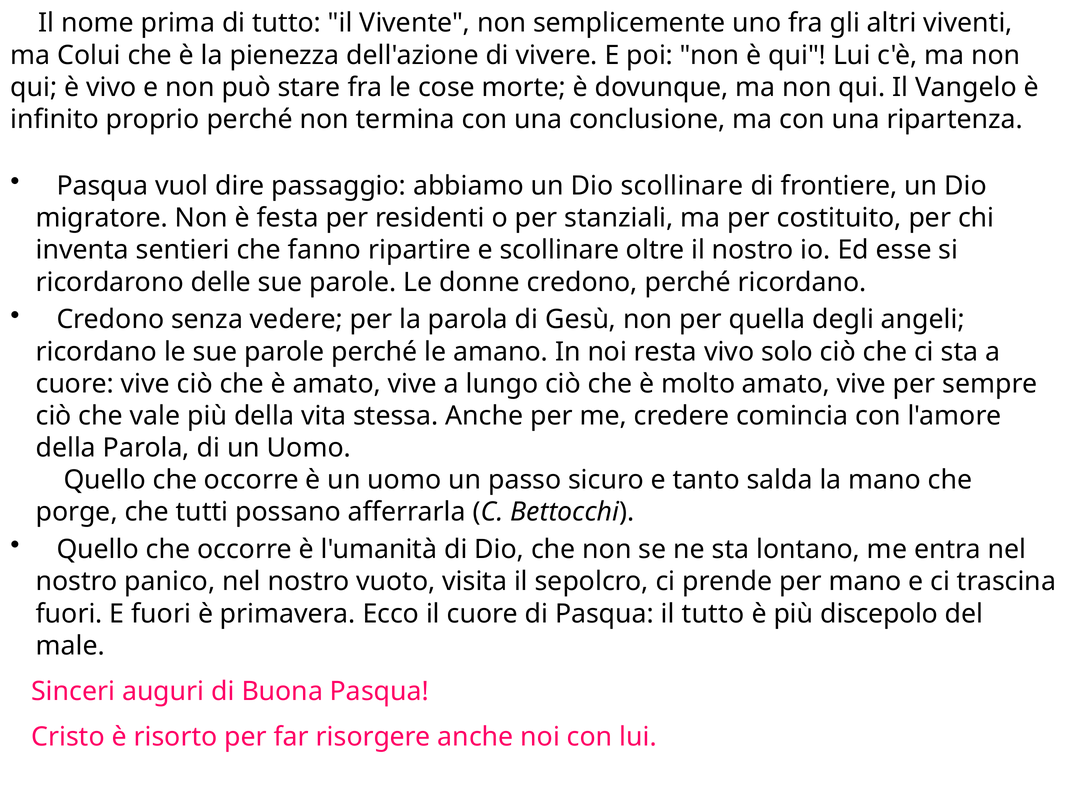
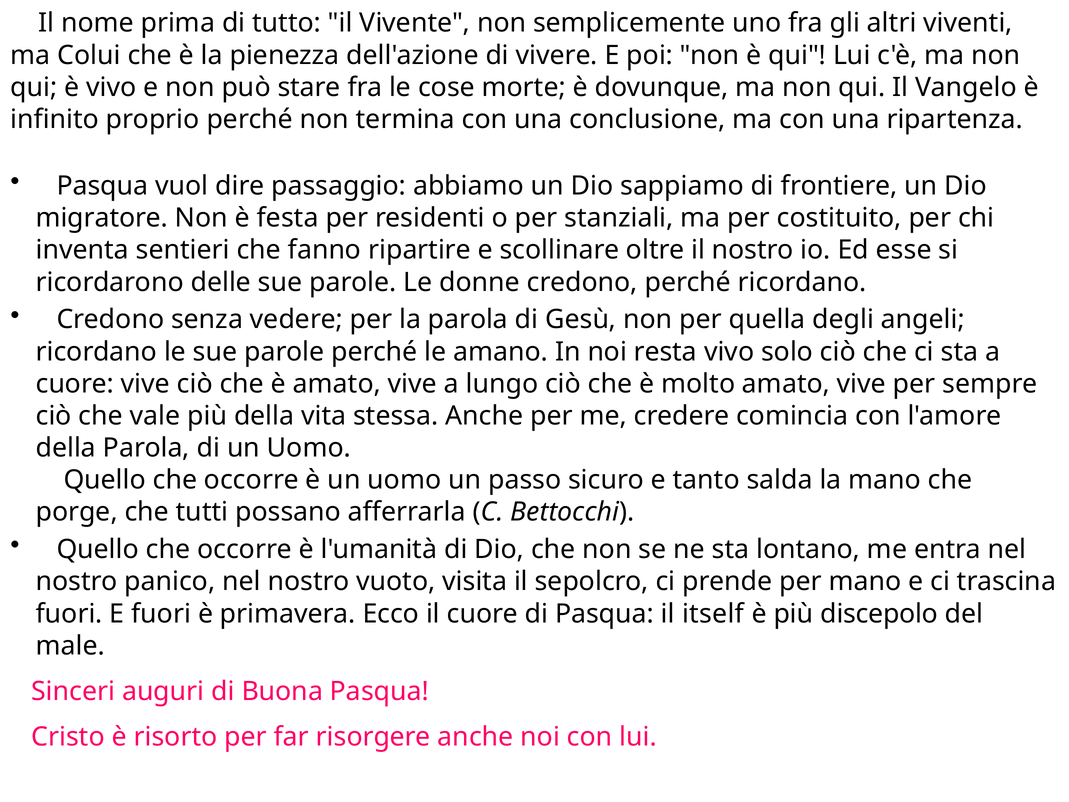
Dio scollinare: scollinare -> sappiamo
il tutto: tutto -> itself
